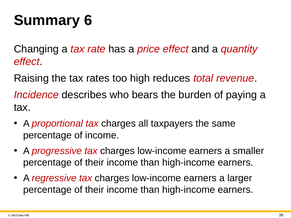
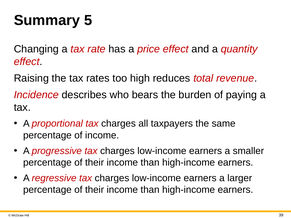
6: 6 -> 5
